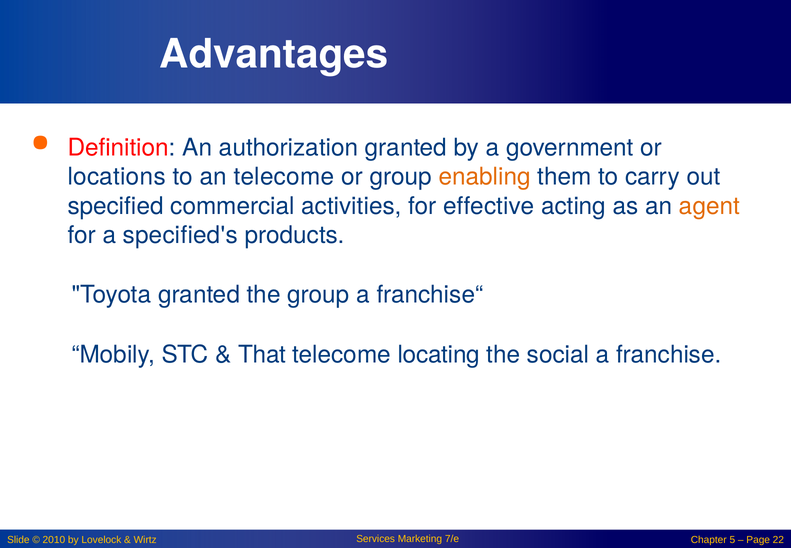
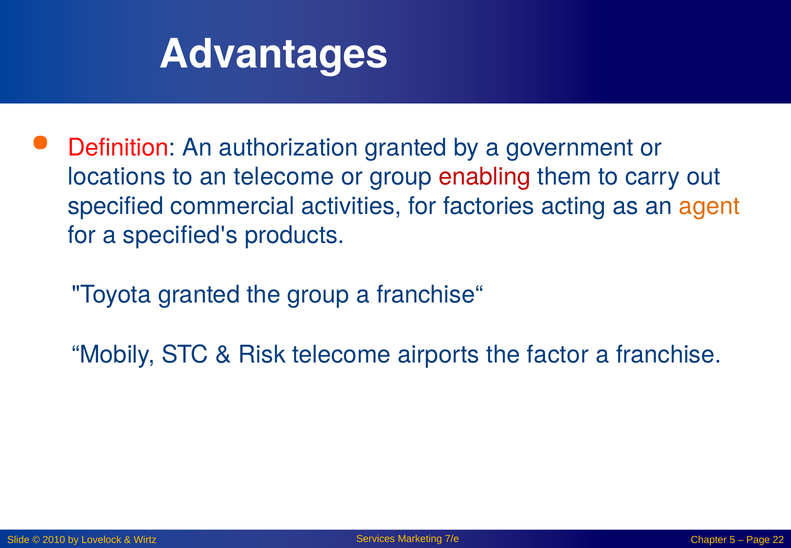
enabling colour: orange -> red
effective: effective -> factories
That: That -> Risk
locating: locating -> airports
social: social -> factor
